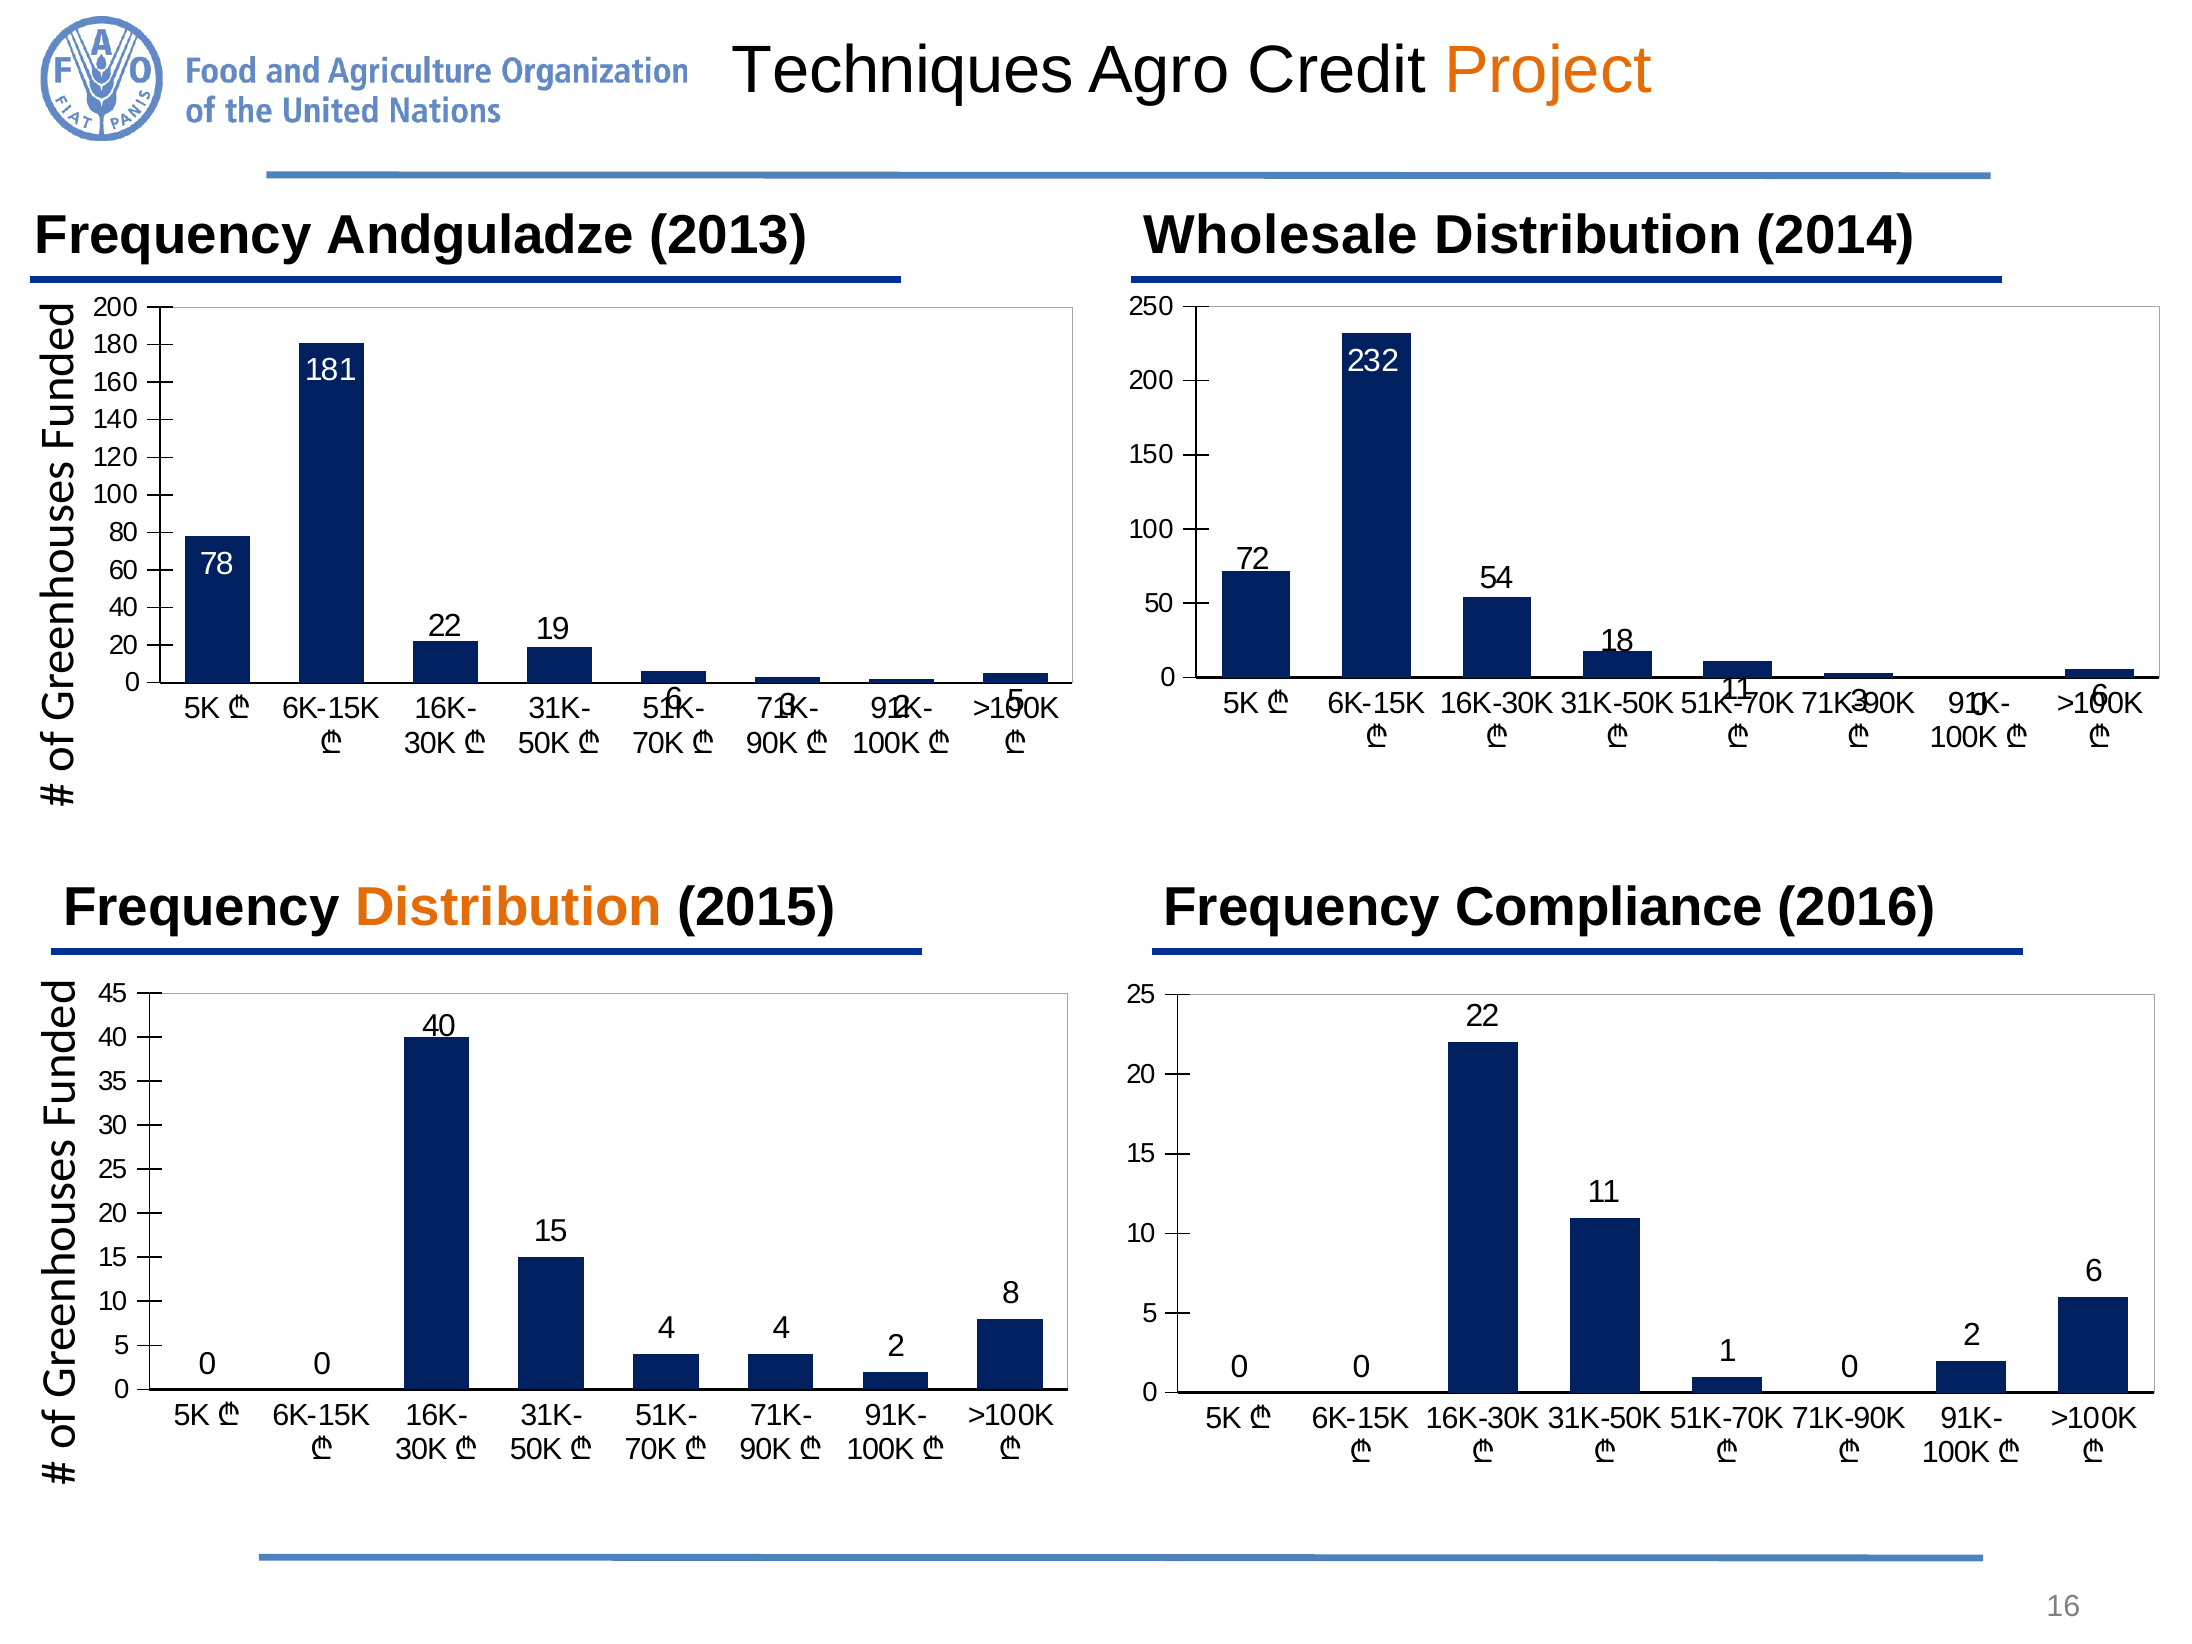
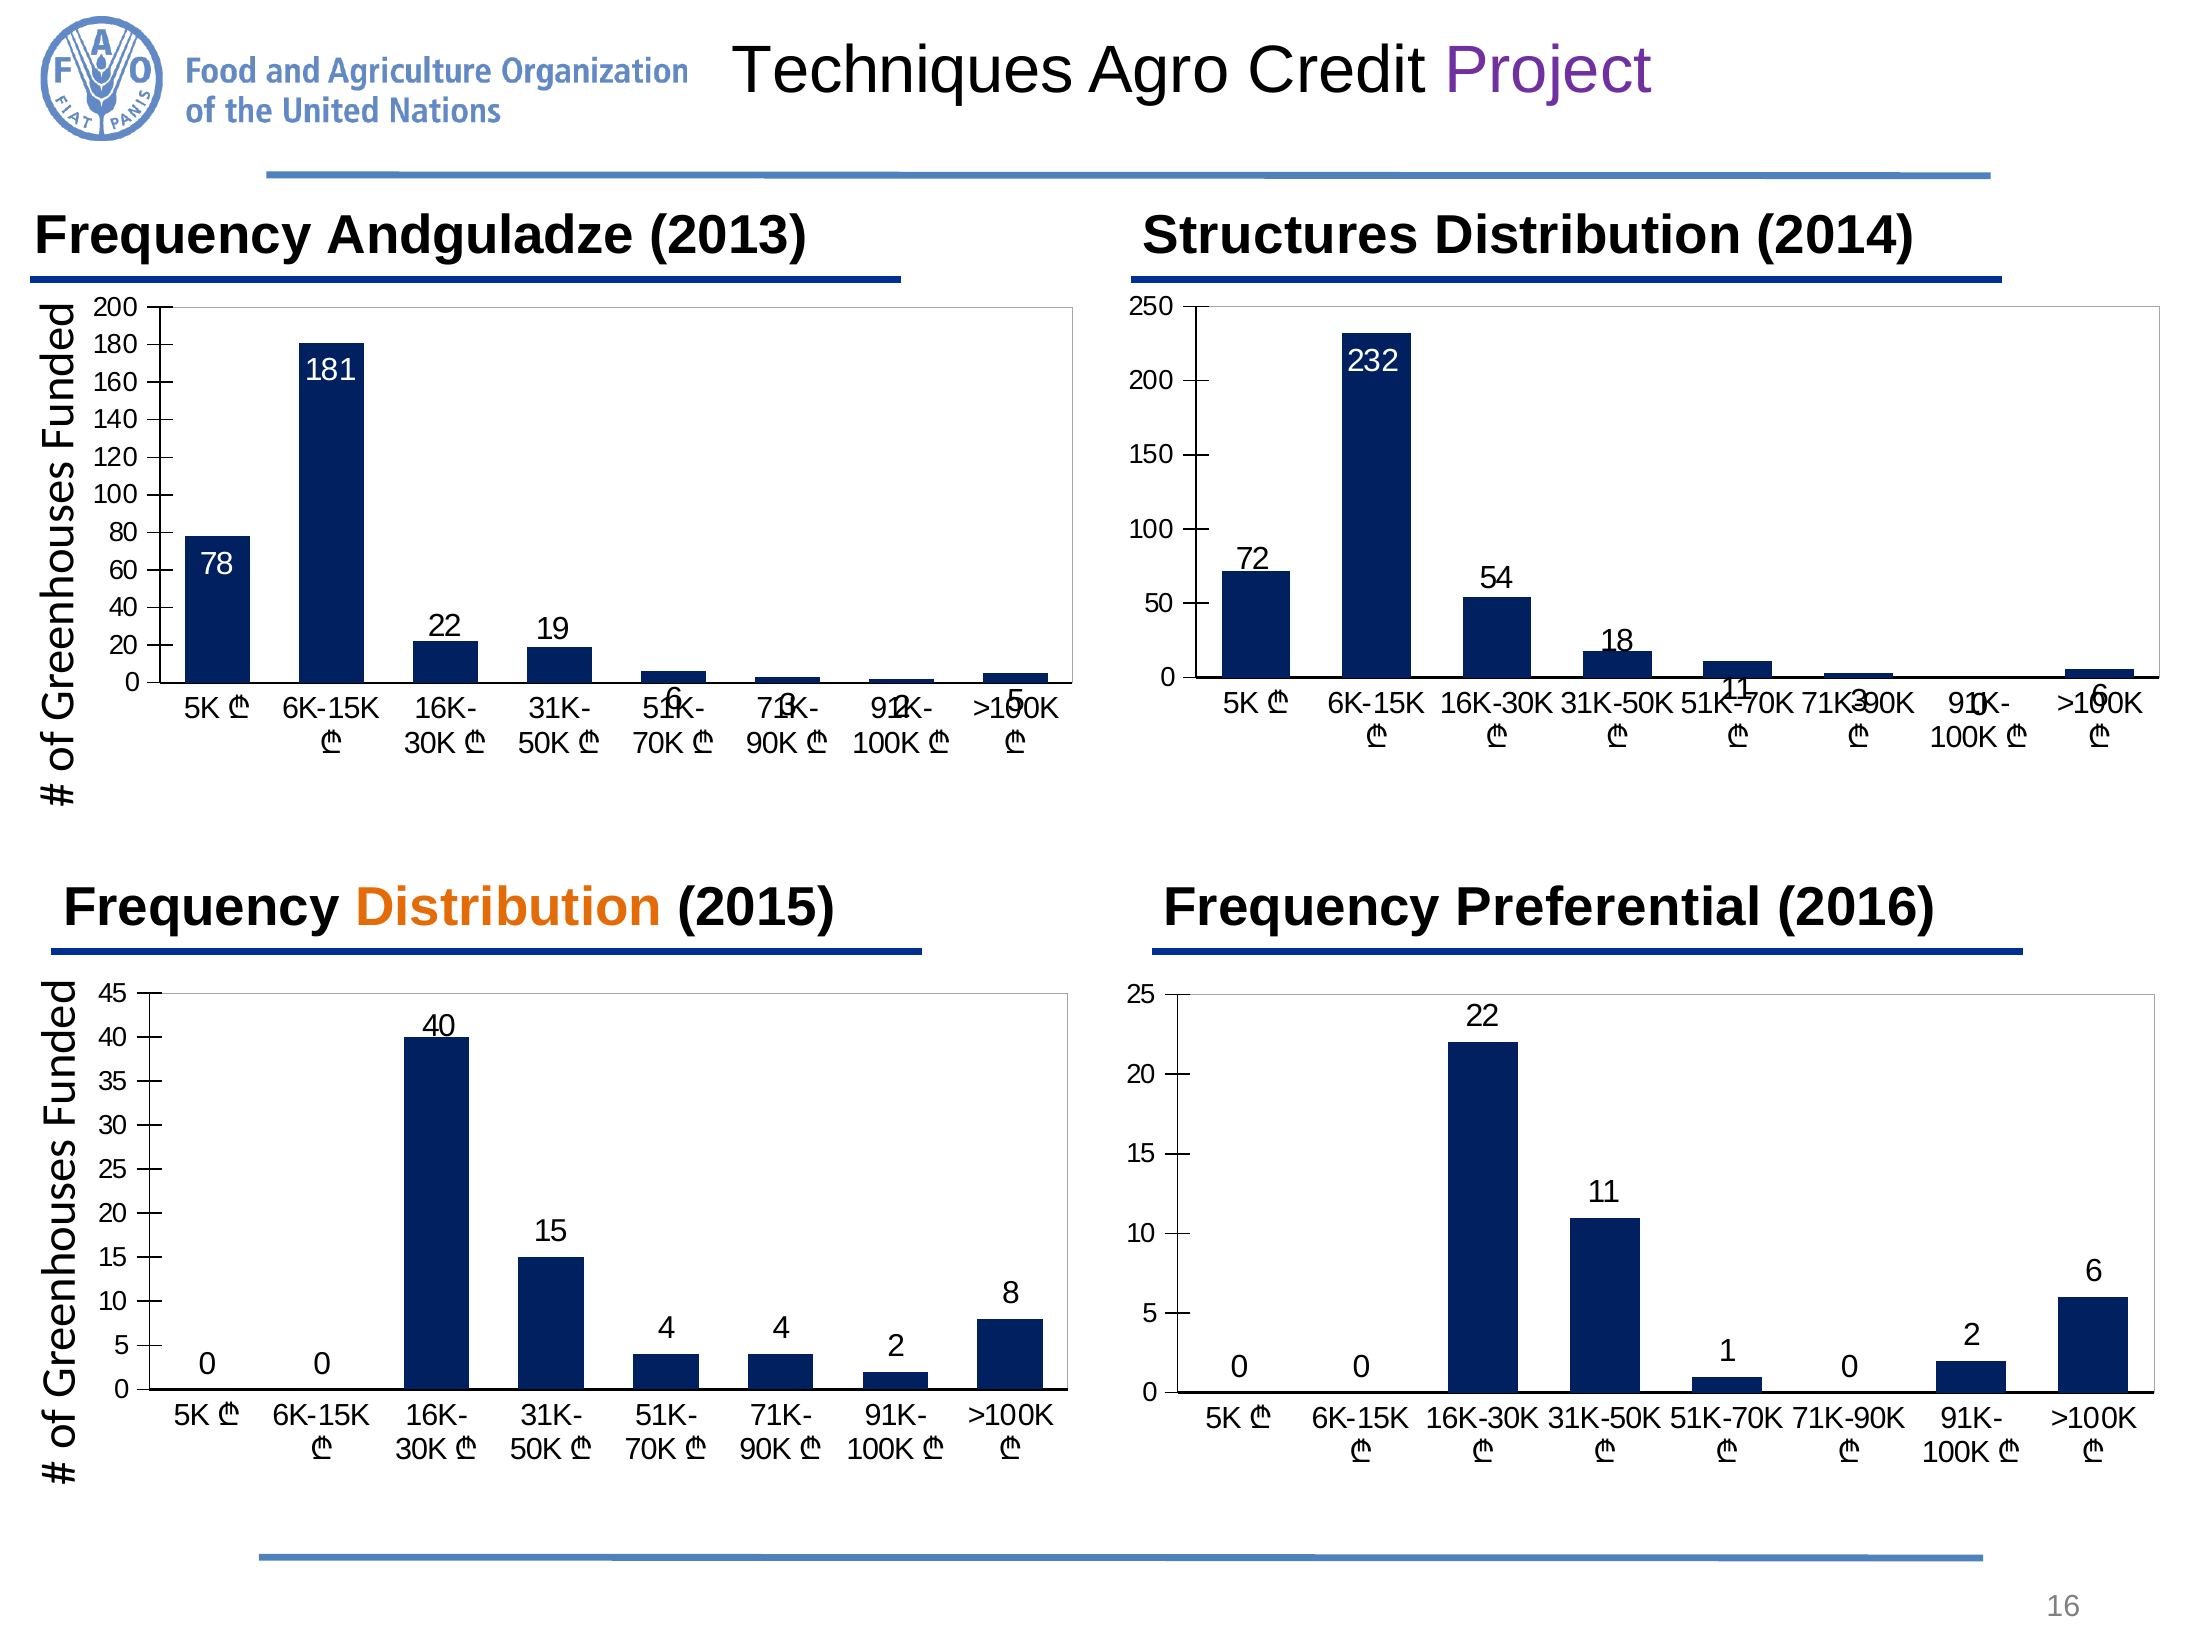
Project colour: orange -> purple
Wholesale: Wholesale -> Structures
Compliance: Compliance -> Preferential
